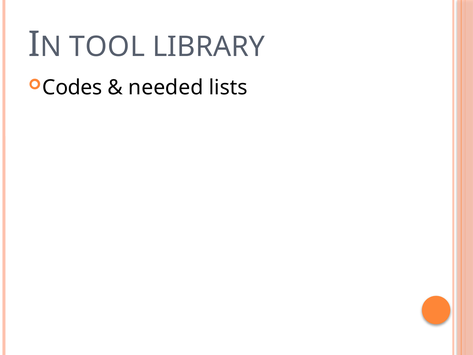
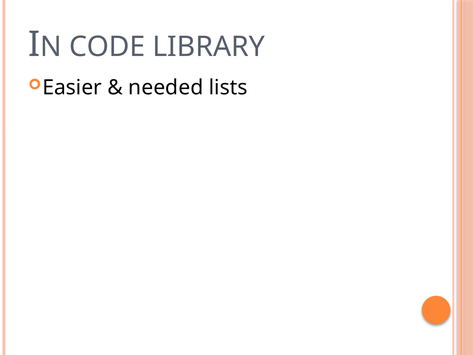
TOOL: TOOL -> CODE
Codes: Codes -> Easier
